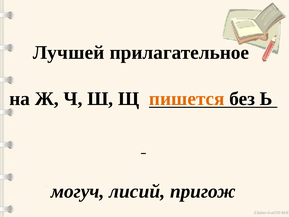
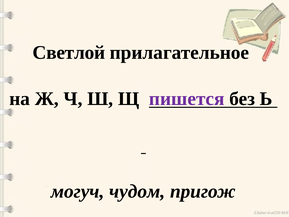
Лучшей: Лучшей -> Светлой
пишется colour: orange -> purple
лисий: лисий -> чудом
